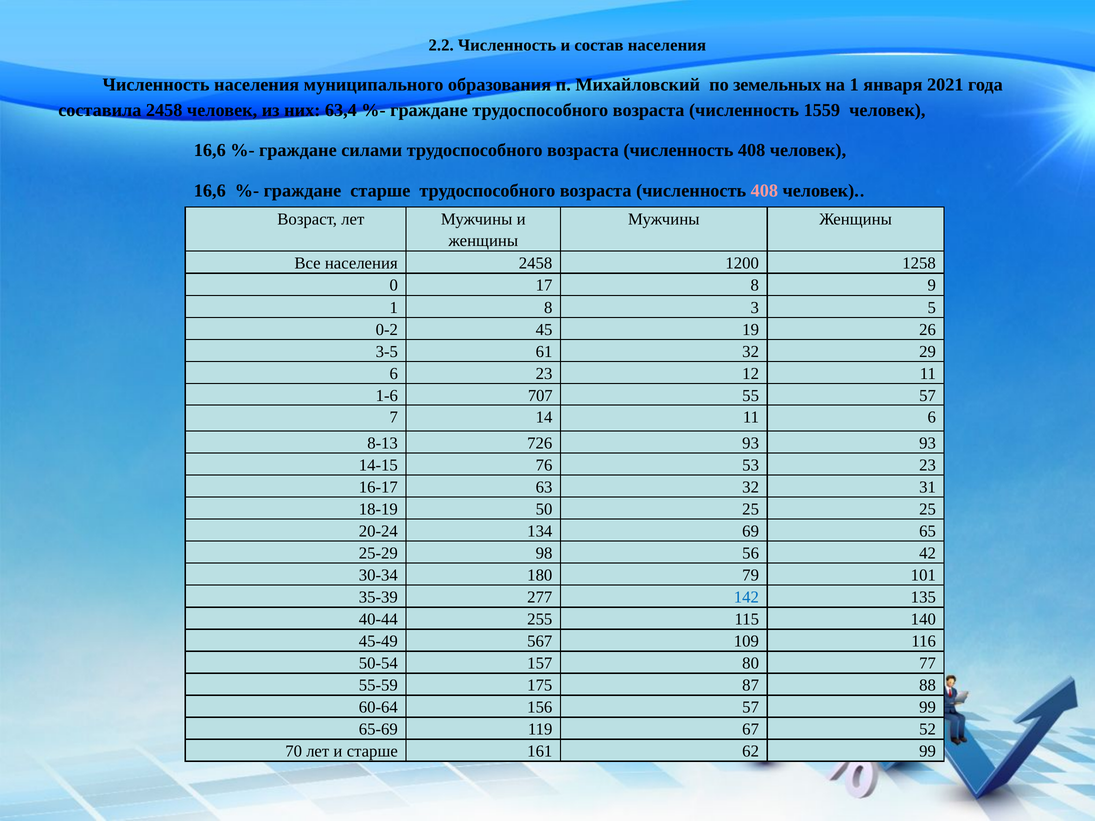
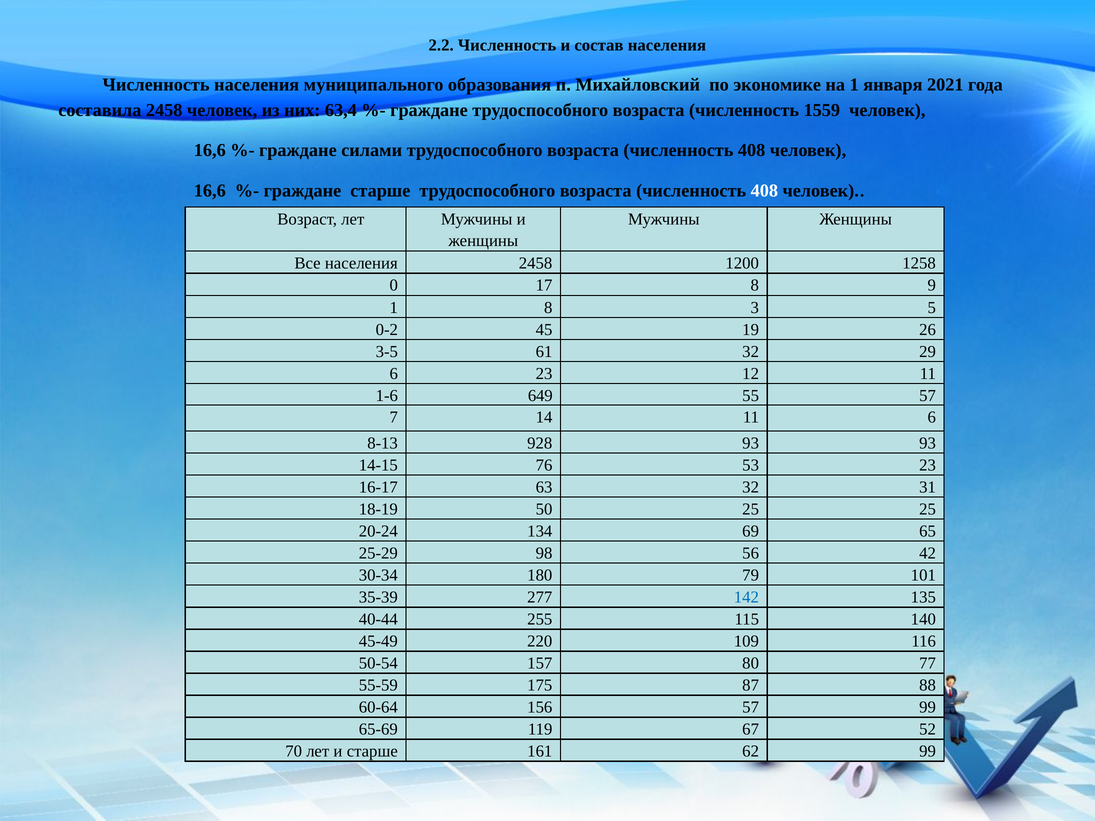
земельных: земельных -> экономике
408 at (764, 191) colour: pink -> white
707: 707 -> 649
726: 726 -> 928
567: 567 -> 220
